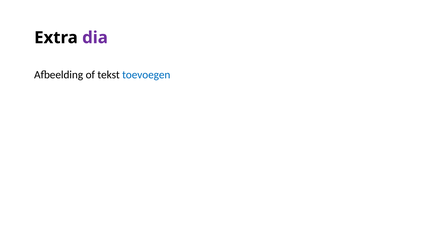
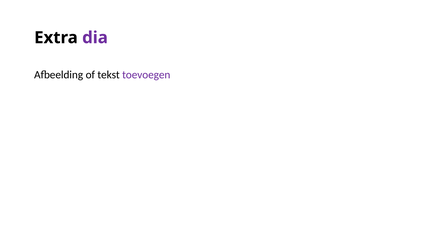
toevoegen colour: blue -> purple
